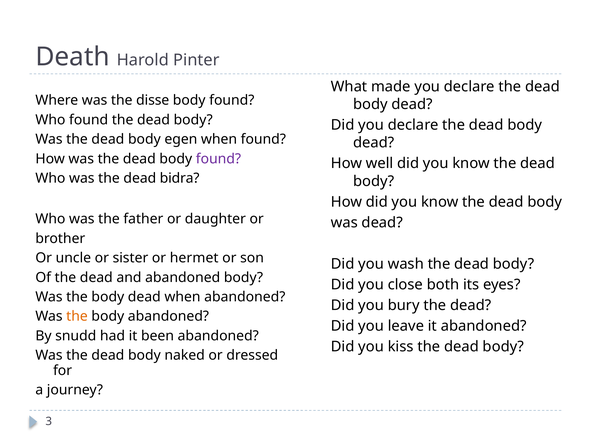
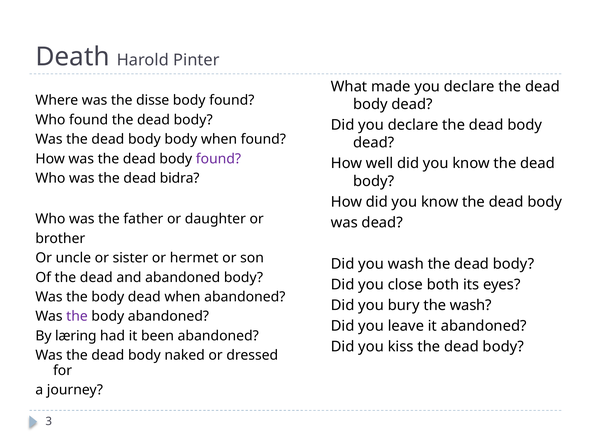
body egen: egen -> body
bury the dead: dead -> wash
the at (77, 317) colour: orange -> purple
snudd: snudd -> læring
